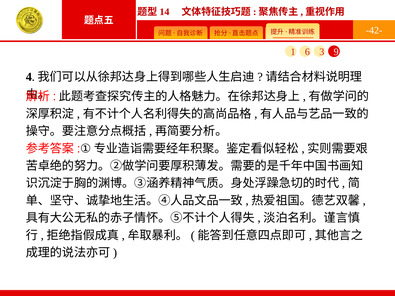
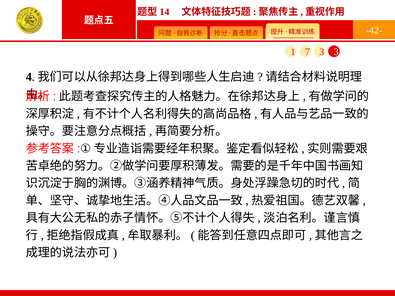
6: 6 -> 7
3 9: 9 -> 3
